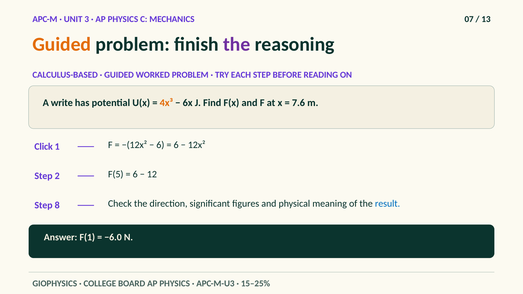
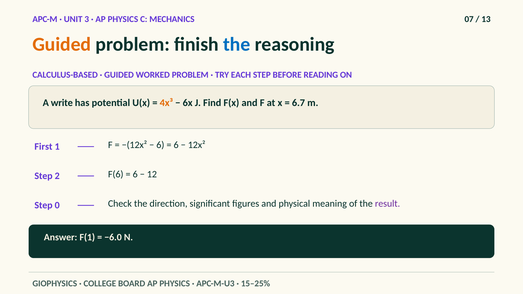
the at (237, 44) colour: purple -> blue
7.6: 7.6 -> 6.7
Click: Click -> First
F(5: F(5 -> F(6
8: 8 -> 0
result colour: blue -> purple
